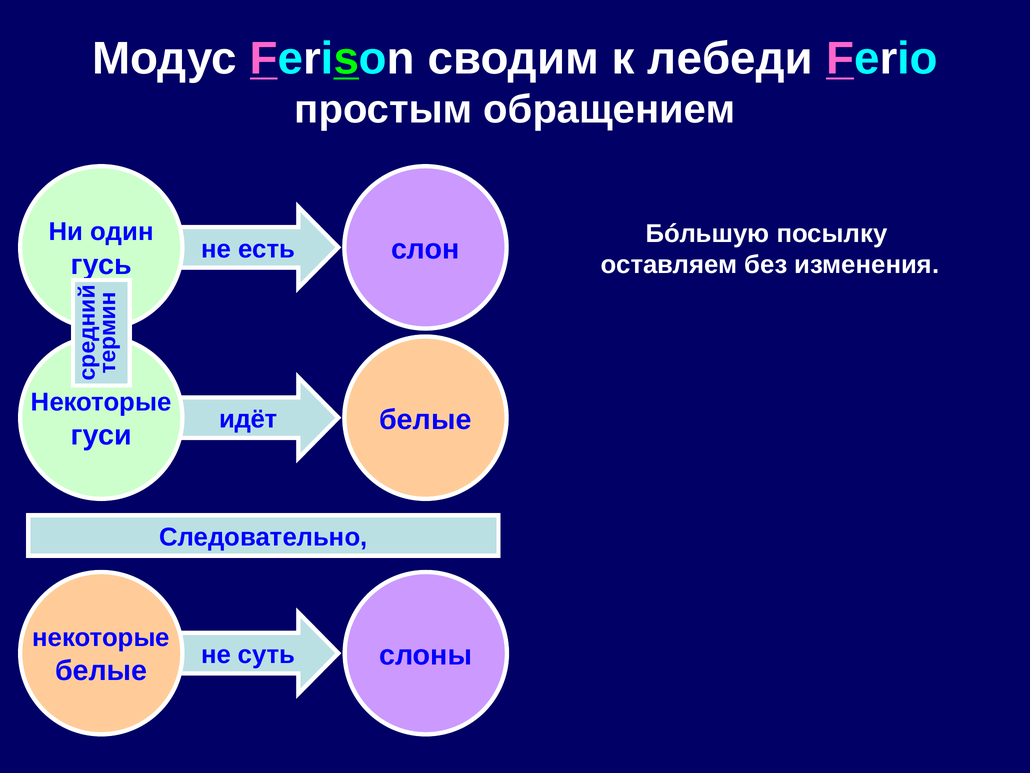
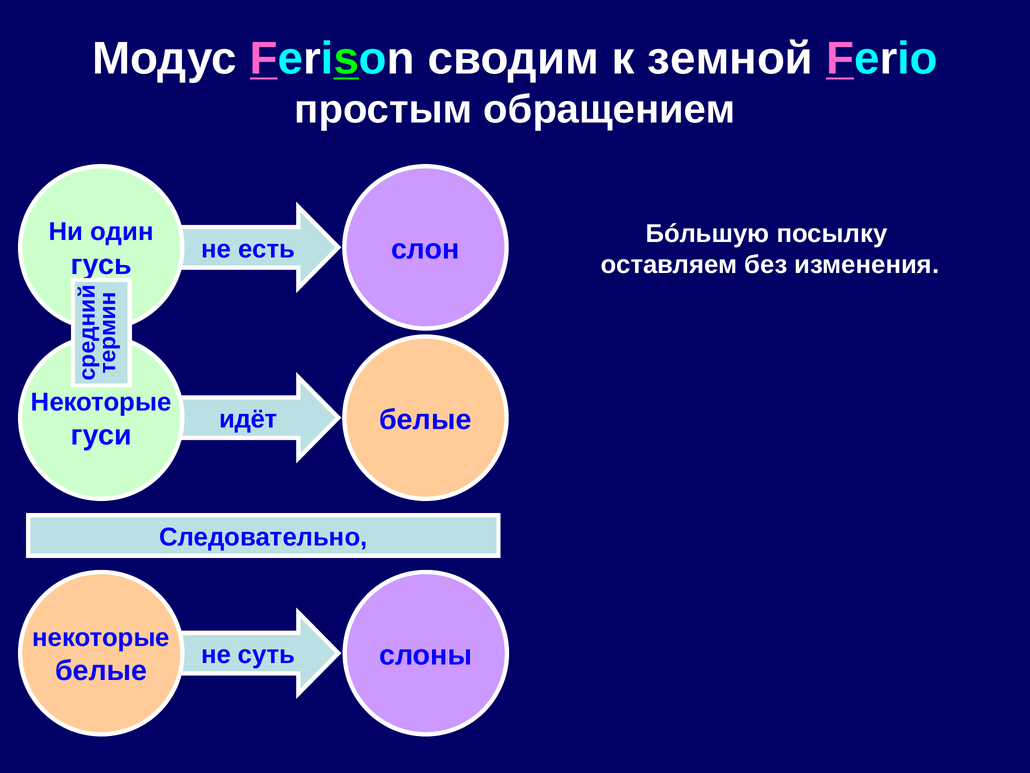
лебеди: лебеди -> земной
